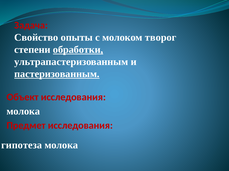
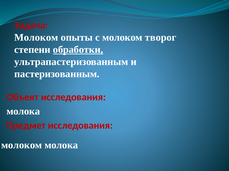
Свойство at (36, 38): Свойство -> Молоком
пастеризованным underline: present -> none
гипотеза at (22, 146): гипотеза -> молоком
